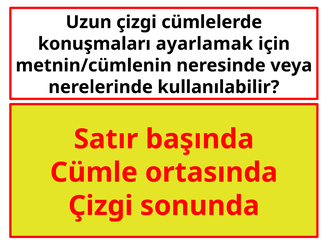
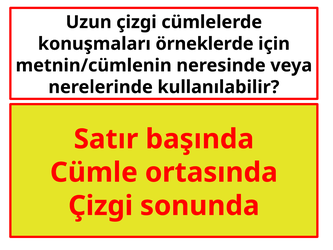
ayarlamak: ayarlamak -> örneklerde
